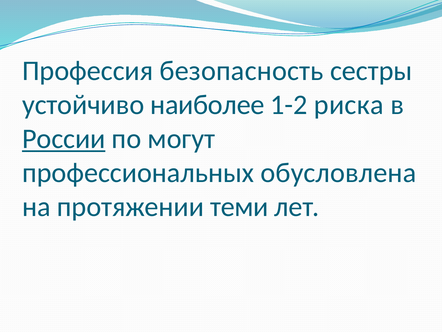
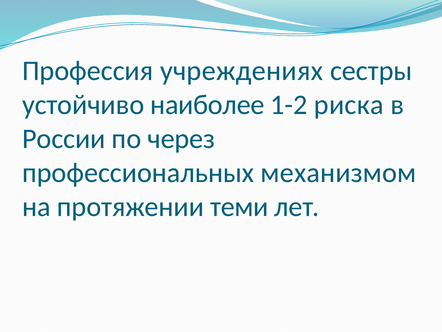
безопасность: безопасность -> учреждениях
России underline: present -> none
могут: могут -> через
обусловлена: обусловлена -> механизмом
